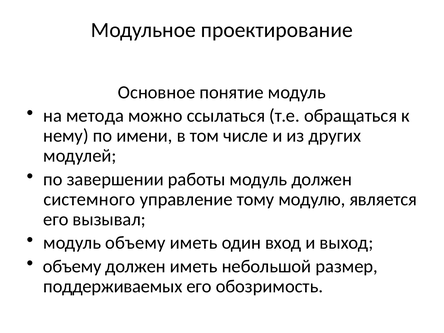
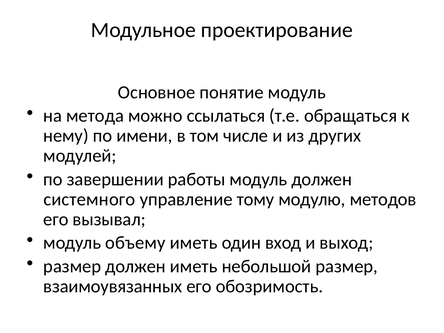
является: является -> методов
объему at (72, 266): объему -> размер
поддерживаемых: поддерживаемых -> взаимоувязанных
